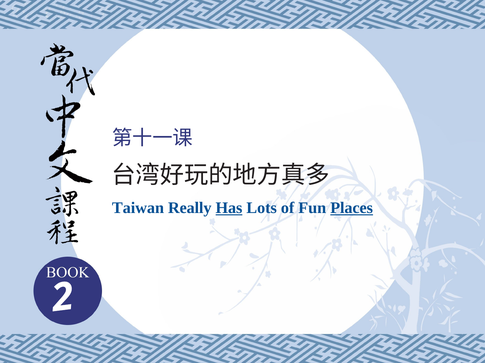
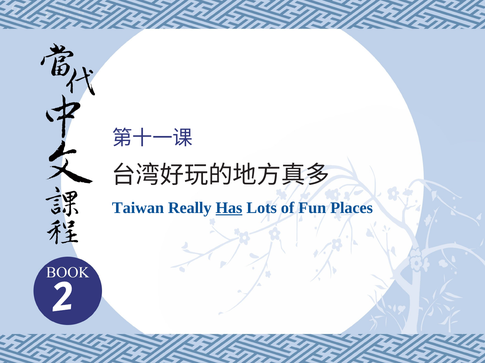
Places underline: present -> none
